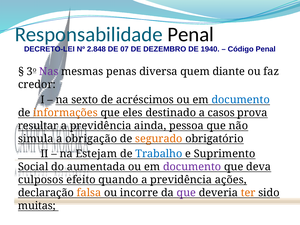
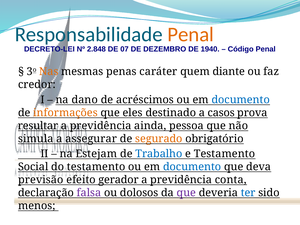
Penal at (191, 34) colour: black -> orange
Nas colour: purple -> orange
diversa: diversa -> caráter
sexto: sexto -> dano
obrigação: obrigação -> assegurar
e Suprimento: Suprimento -> Testamento
do aumentada: aumentada -> testamento
documento at (192, 167) colour: purple -> blue
culposos: culposos -> previsão
quando: quando -> gerador
ações: ações -> conta
falsa colour: orange -> purple
incorre: incorre -> dolosos
ter colour: orange -> blue
muitas: muitas -> menos
